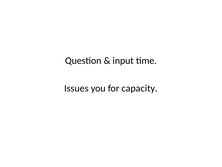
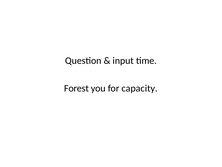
Issues: Issues -> Forest
